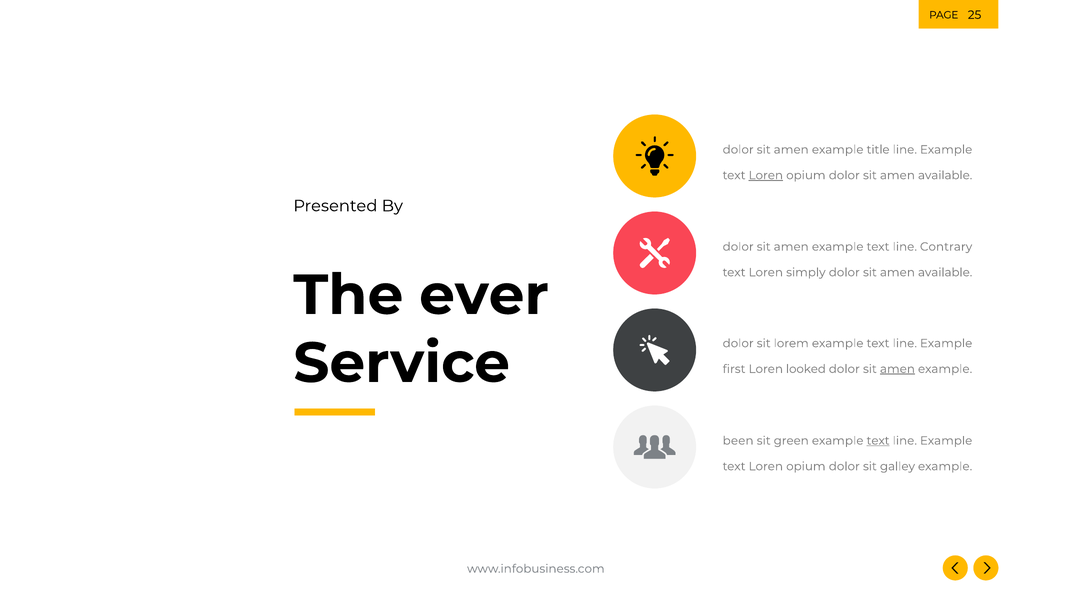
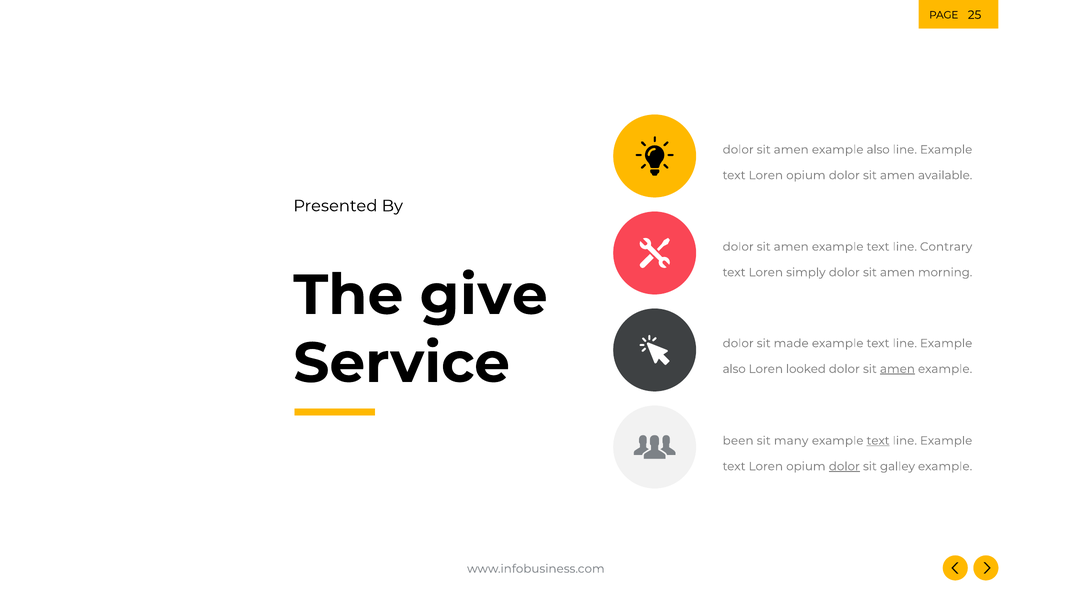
amen example title: title -> also
Loren at (766, 175) underline: present -> none
available at (945, 272): available -> morning
ever: ever -> give
lorem: lorem -> made
first at (734, 369): first -> also
green: green -> many
dolor at (844, 466) underline: none -> present
